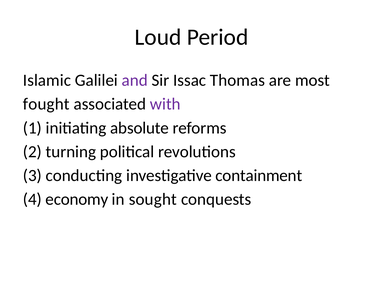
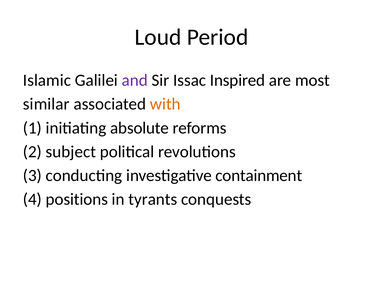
Thomas: Thomas -> Inspired
fought: fought -> similar
with colour: purple -> orange
turning: turning -> subject
economy: economy -> positions
sought: sought -> tyrants
